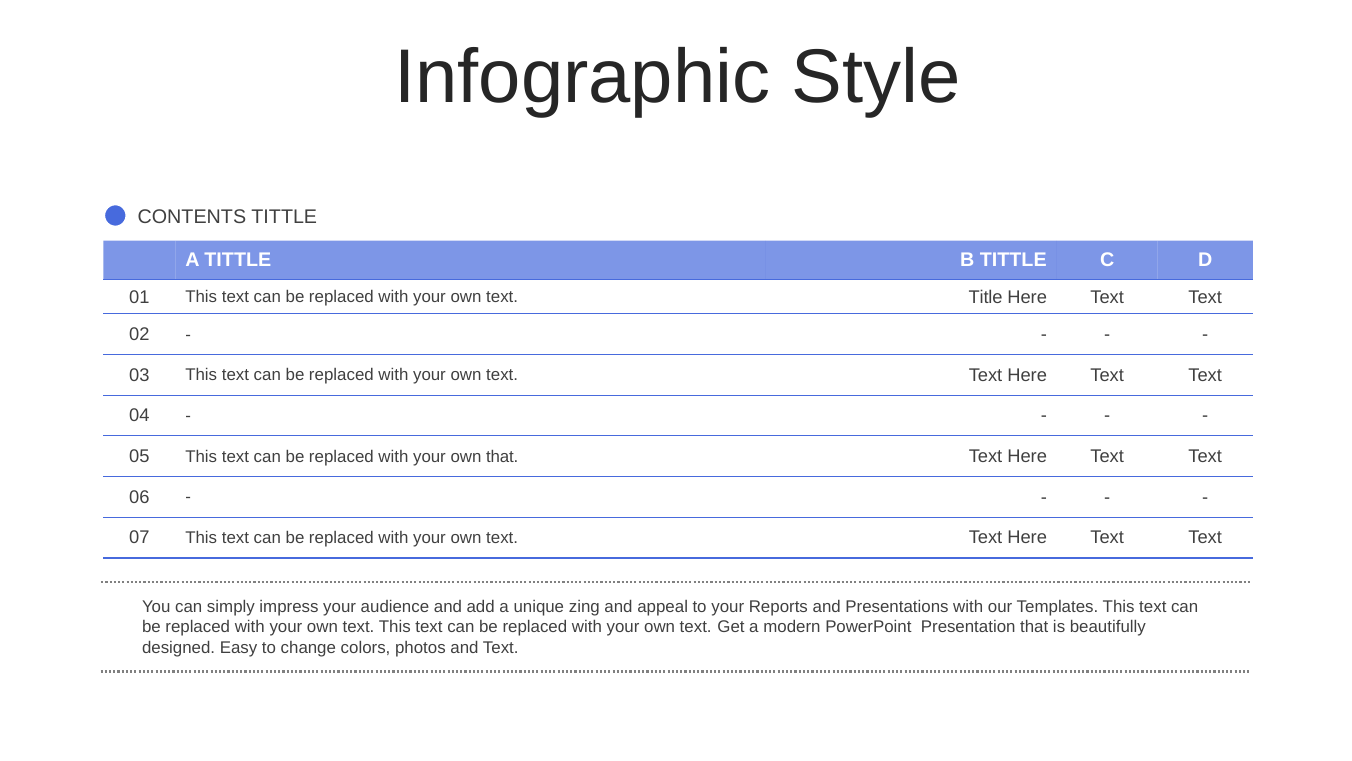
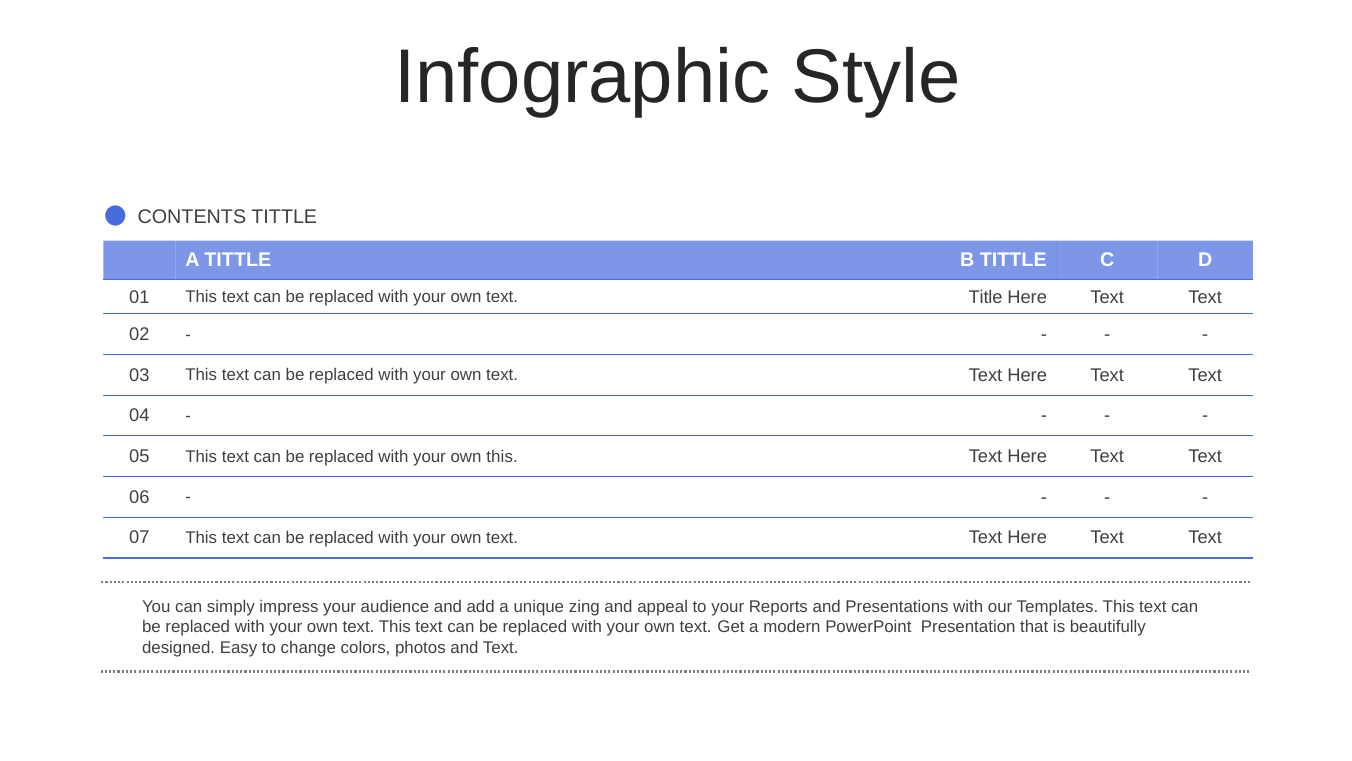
own that: that -> this
